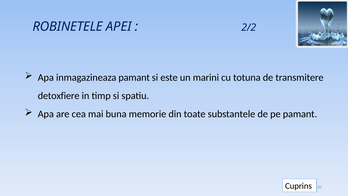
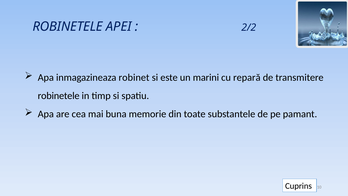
inmagazineaza pamant: pamant -> robinet
totuna: totuna -> repară
detoxfiere at (59, 96): detoxfiere -> robinetele
